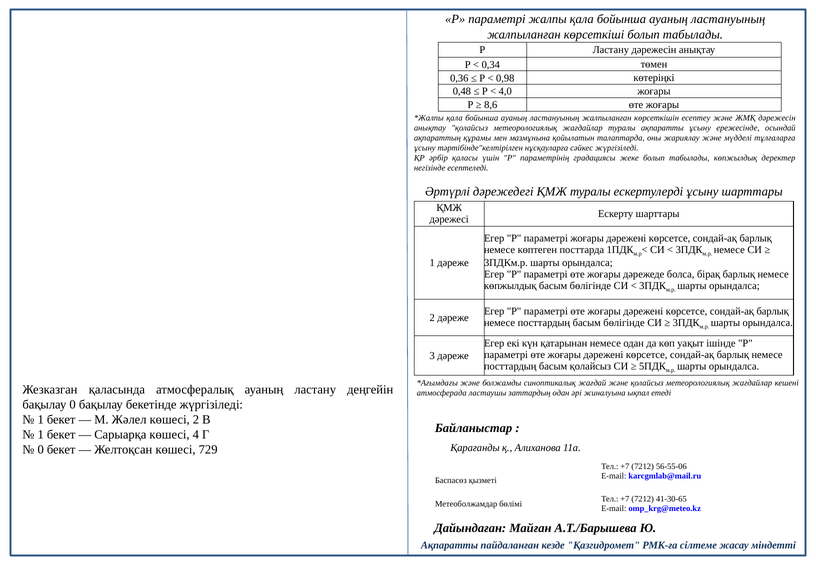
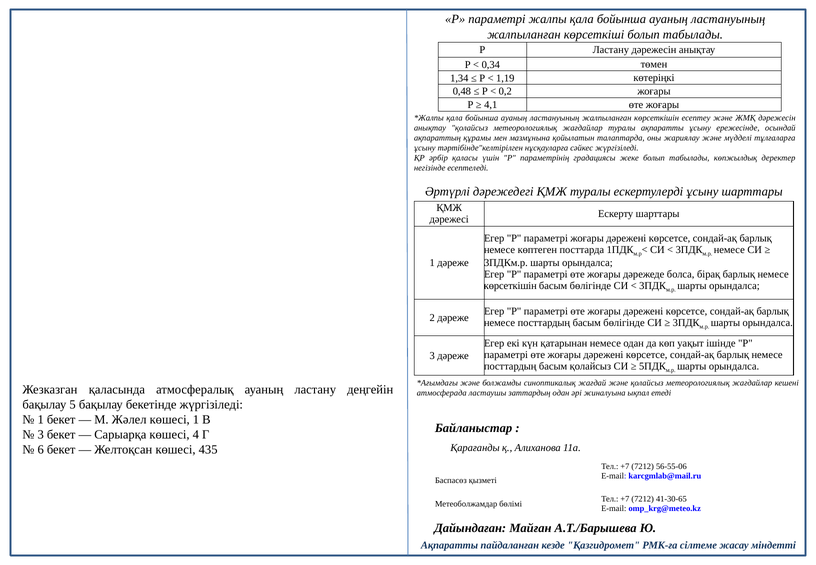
0,36: 0,36 -> 1,34
0,98: 0,98 -> 1,19
4,0: 4,0 -> 0,2
8,6: 8,6 -> 4,1
көпжылдық at (510, 286): көпжылдық -> көрсеткішін
бақылау 0: 0 -> 5
көшесі 2: 2 -> 1
1 at (41, 435): 1 -> 3
0 at (41, 450): 0 -> 6
729: 729 -> 435
